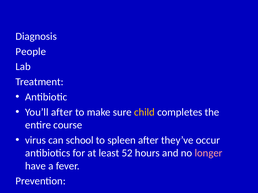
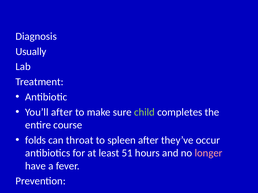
People: People -> Usually
child colour: yellow -> light green
virus: virus -> folds
school: school -> throat
52: 52 -> 51
